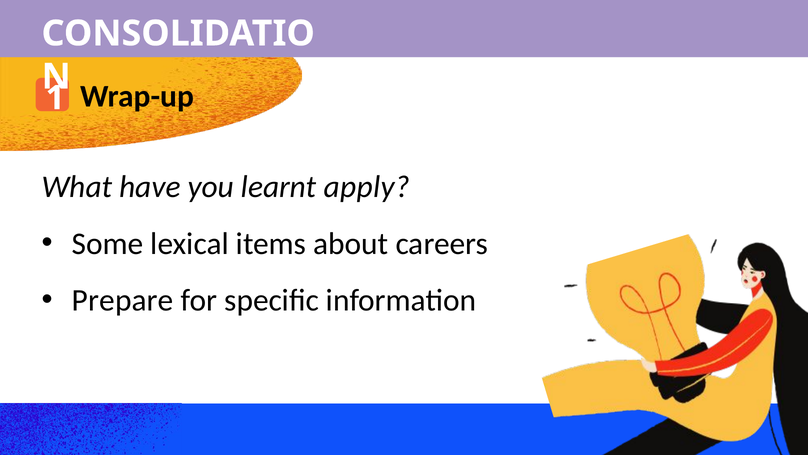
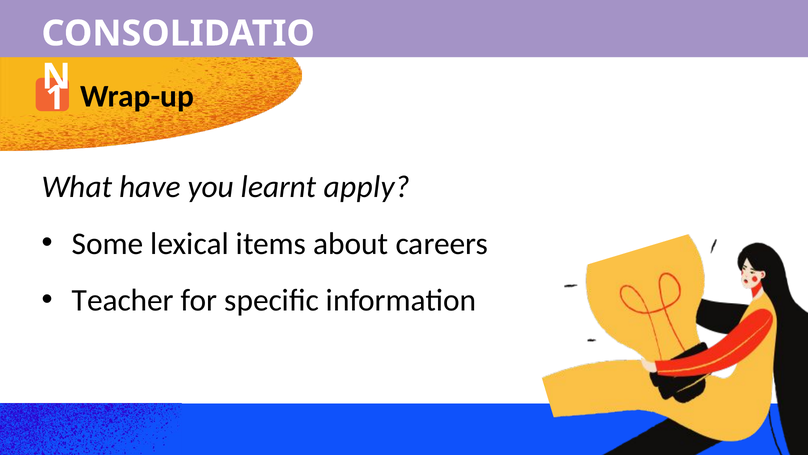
Prepare: Prepare -> Teacher
